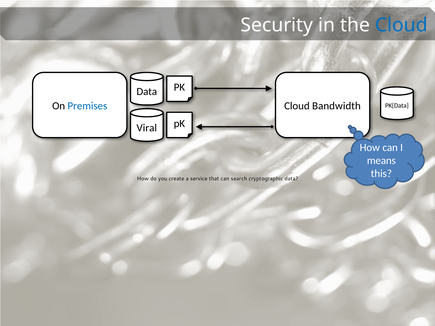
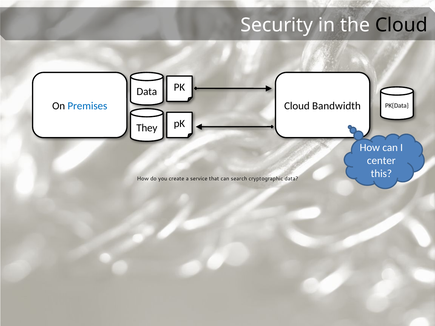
Cloud at (401, 25) colour: blue -> black
Viral: Viral -> They
means: means -> center
